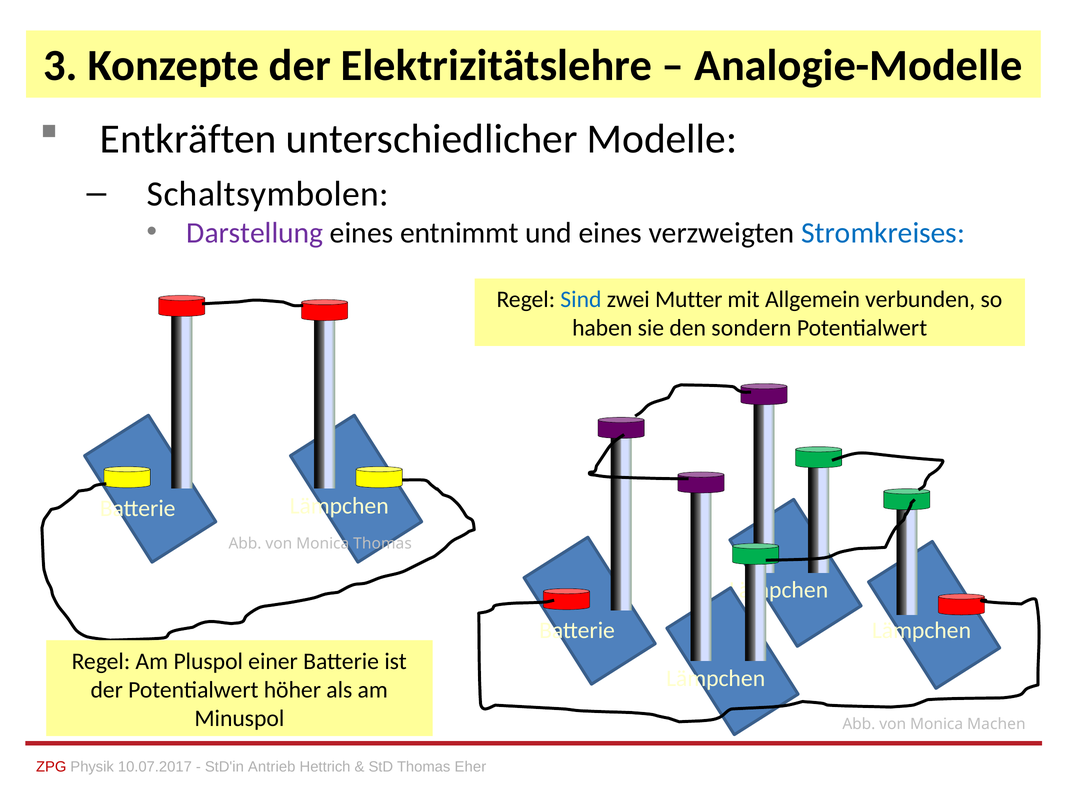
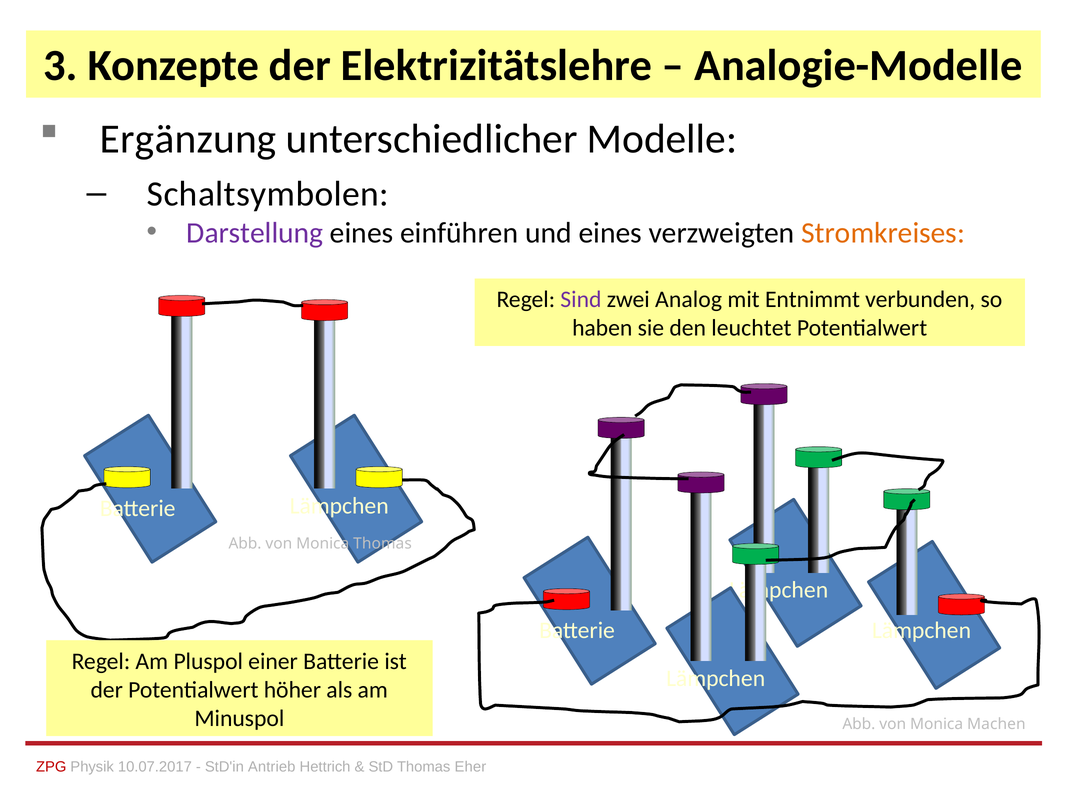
Entkräften: Entkräften -> Ergänzung
entnimmt: entnimmt -> einführen
Stromkreises colour: blue -> orange
Sind colour: blue -> purple
Mutter: Mutter -> Analog
Allgemein: Allgemein -> Entnimmt
sondern: sondern -> leuchtet
